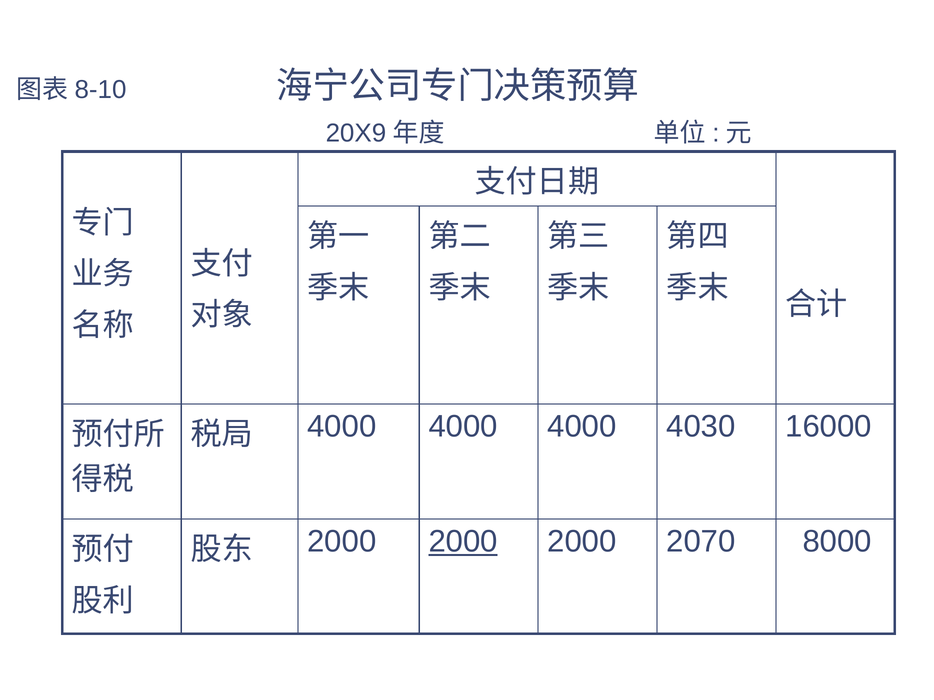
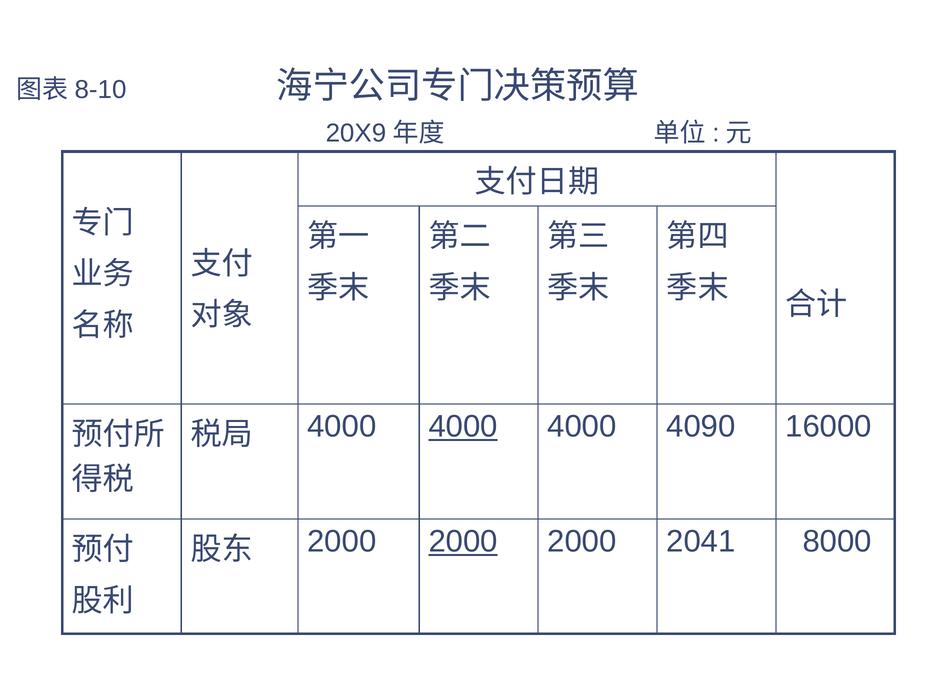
4000 at (463, 427) underline: none -> present
4030: 4030 -> 4090
2070: 2070 -> 2041
